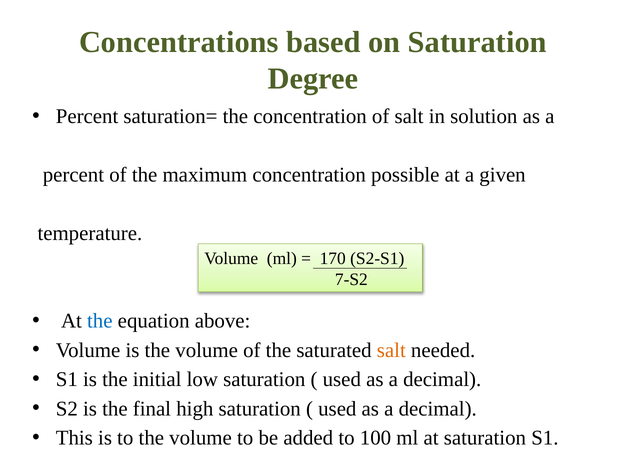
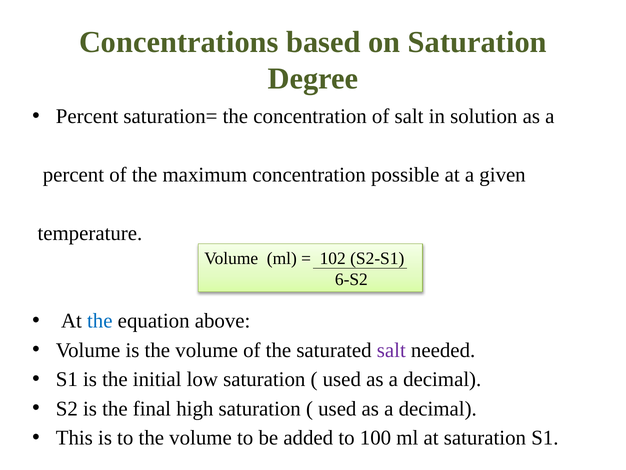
170: 170 -> 102
7-S2: 7-S2 -> 6-S2
salt at (391, 350) colour: orange -> purple
